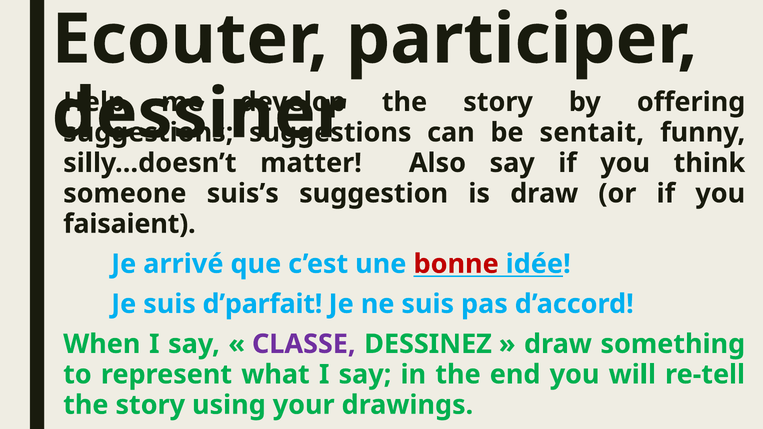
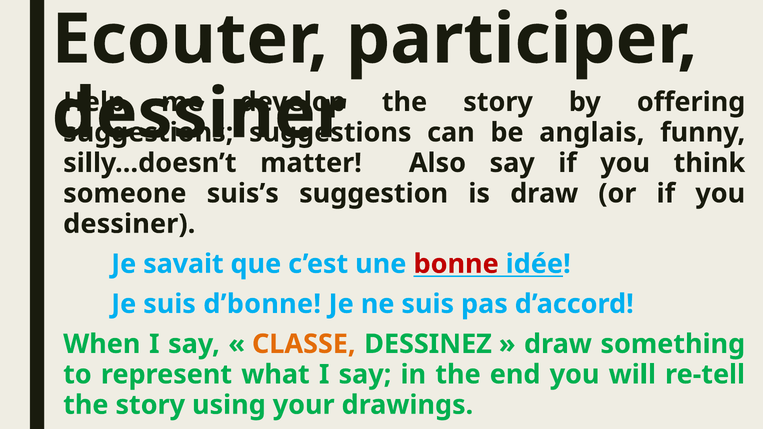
sentait: sentait -> anglais
faisaient at (129, 224): faisaient -> dessiner
arrivé: arrivé -> savait
d’parfait: d’parfait -> d’bonne
CLASSE colour: purple -> orange
